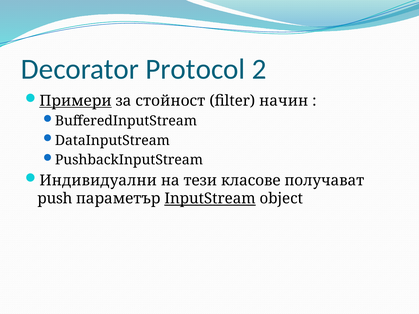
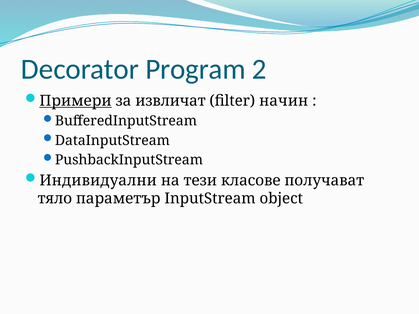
Protocol: Protocol -> Program
стойност: стойност -> извличат
push: push -> тяло
InputStream underline: present -> none
